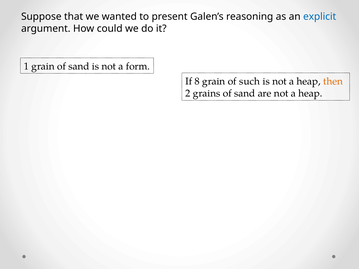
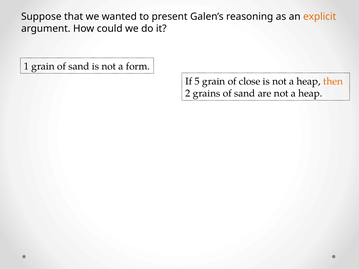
explicit colour: blue -> orange
8: 8 -> 5
such: such -> close
